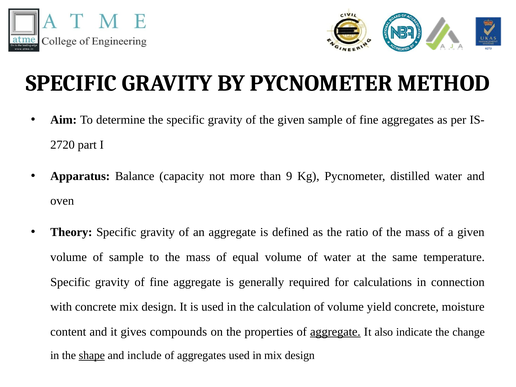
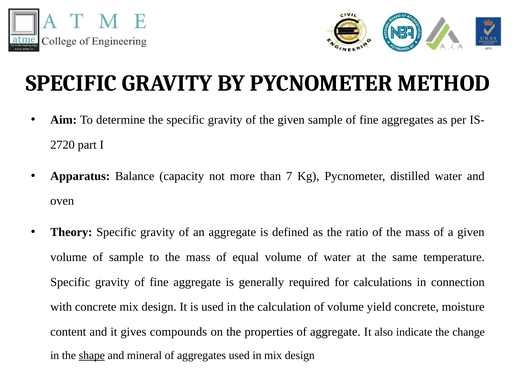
9: 9 -> 7
aggregate at (335, 332) underline: present -> none
include: include -> mineral
